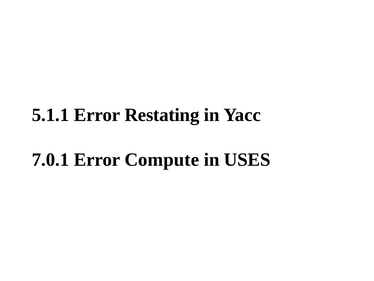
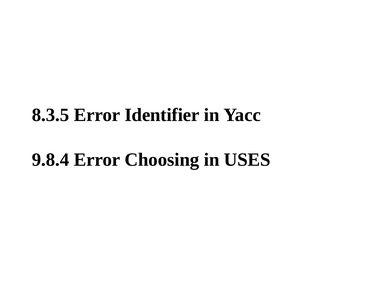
5.1.1: 5.1.1 -> 8.3.5
Restating: Restating -> Identifier
7.0.1: 7.0.1 -> 9.8.4
Compute: Compute -> Choosing
